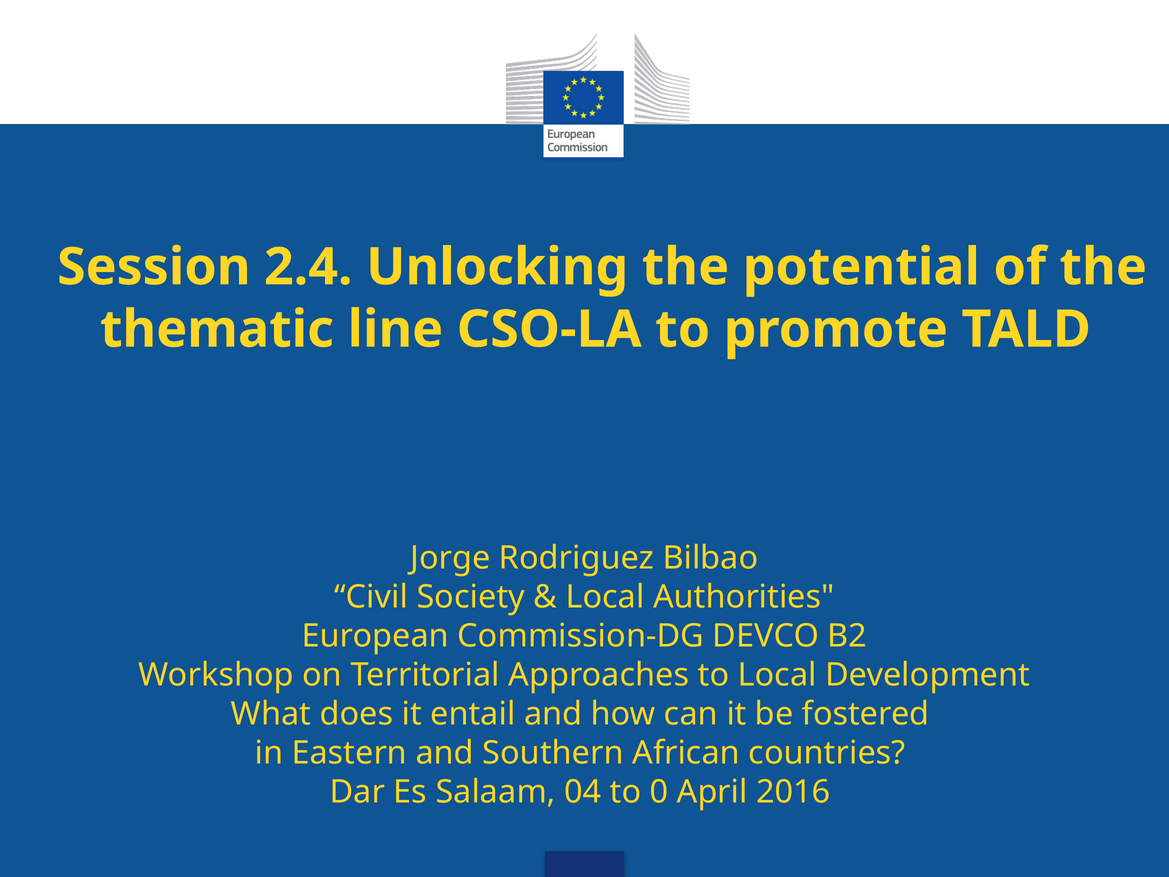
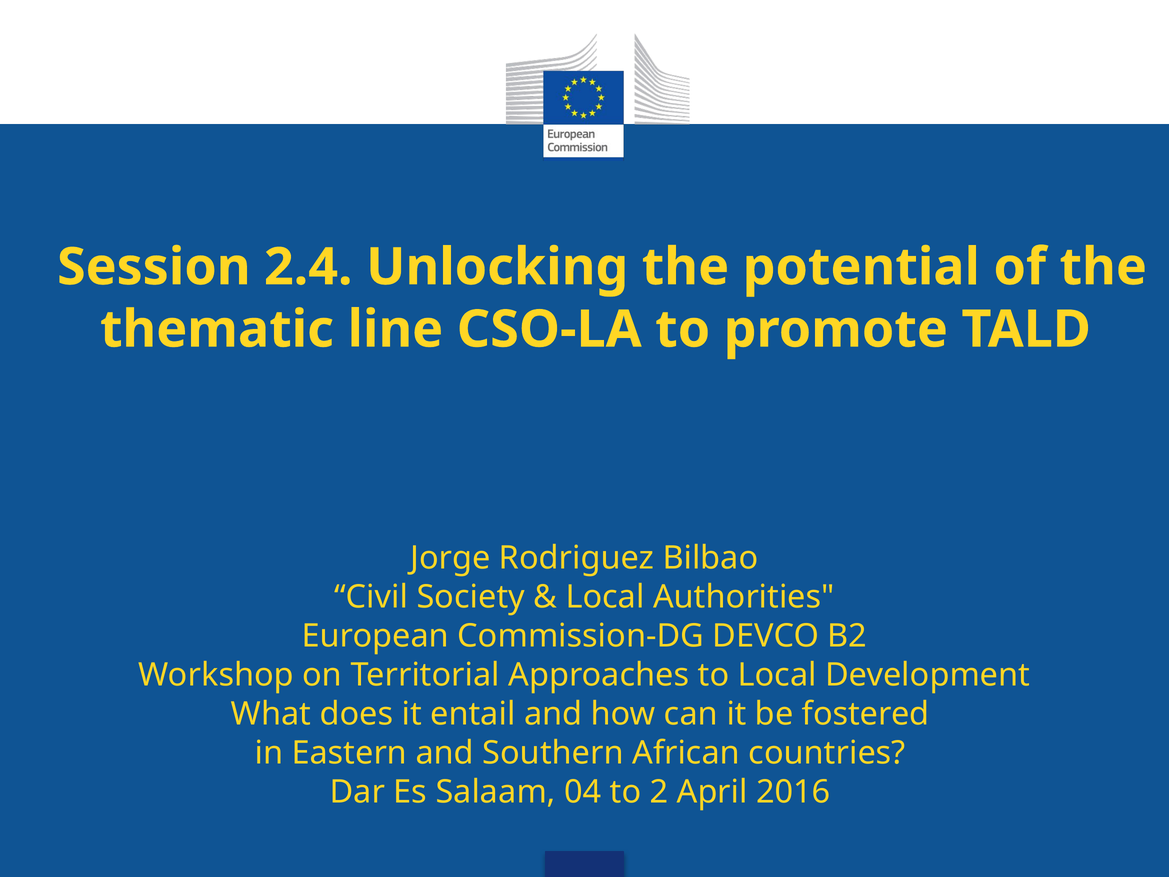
0: 0 -> 2
